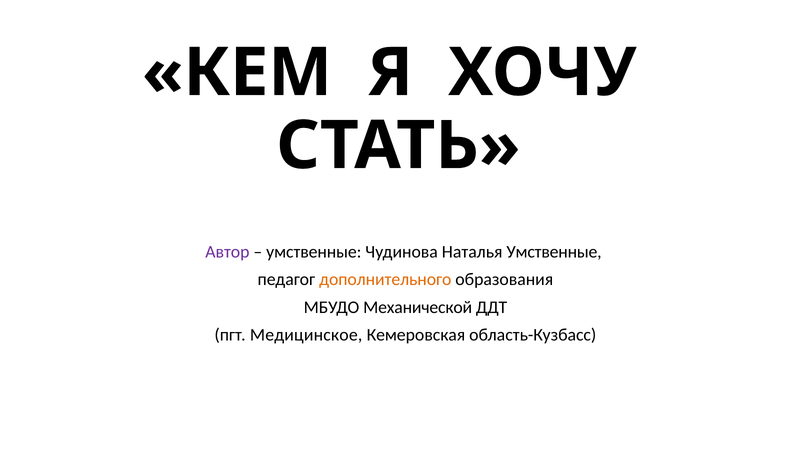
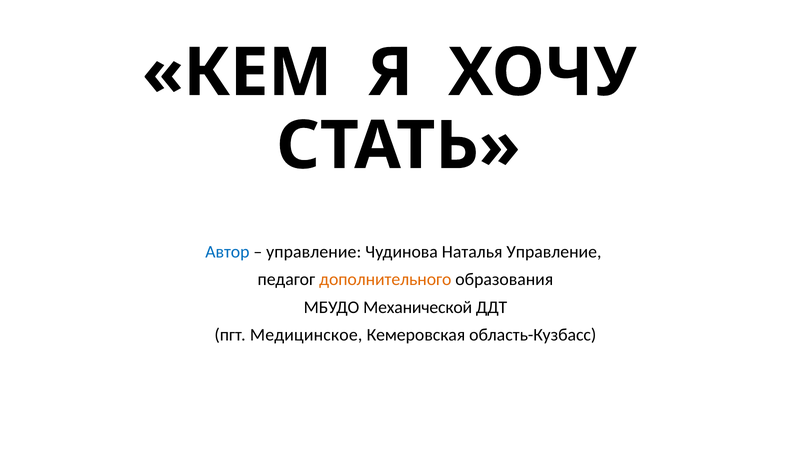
Автор colour: purple -> blue
умственные at (314, 252): умственные -> управление
Наталья Умственные: Умственные -> Управление
